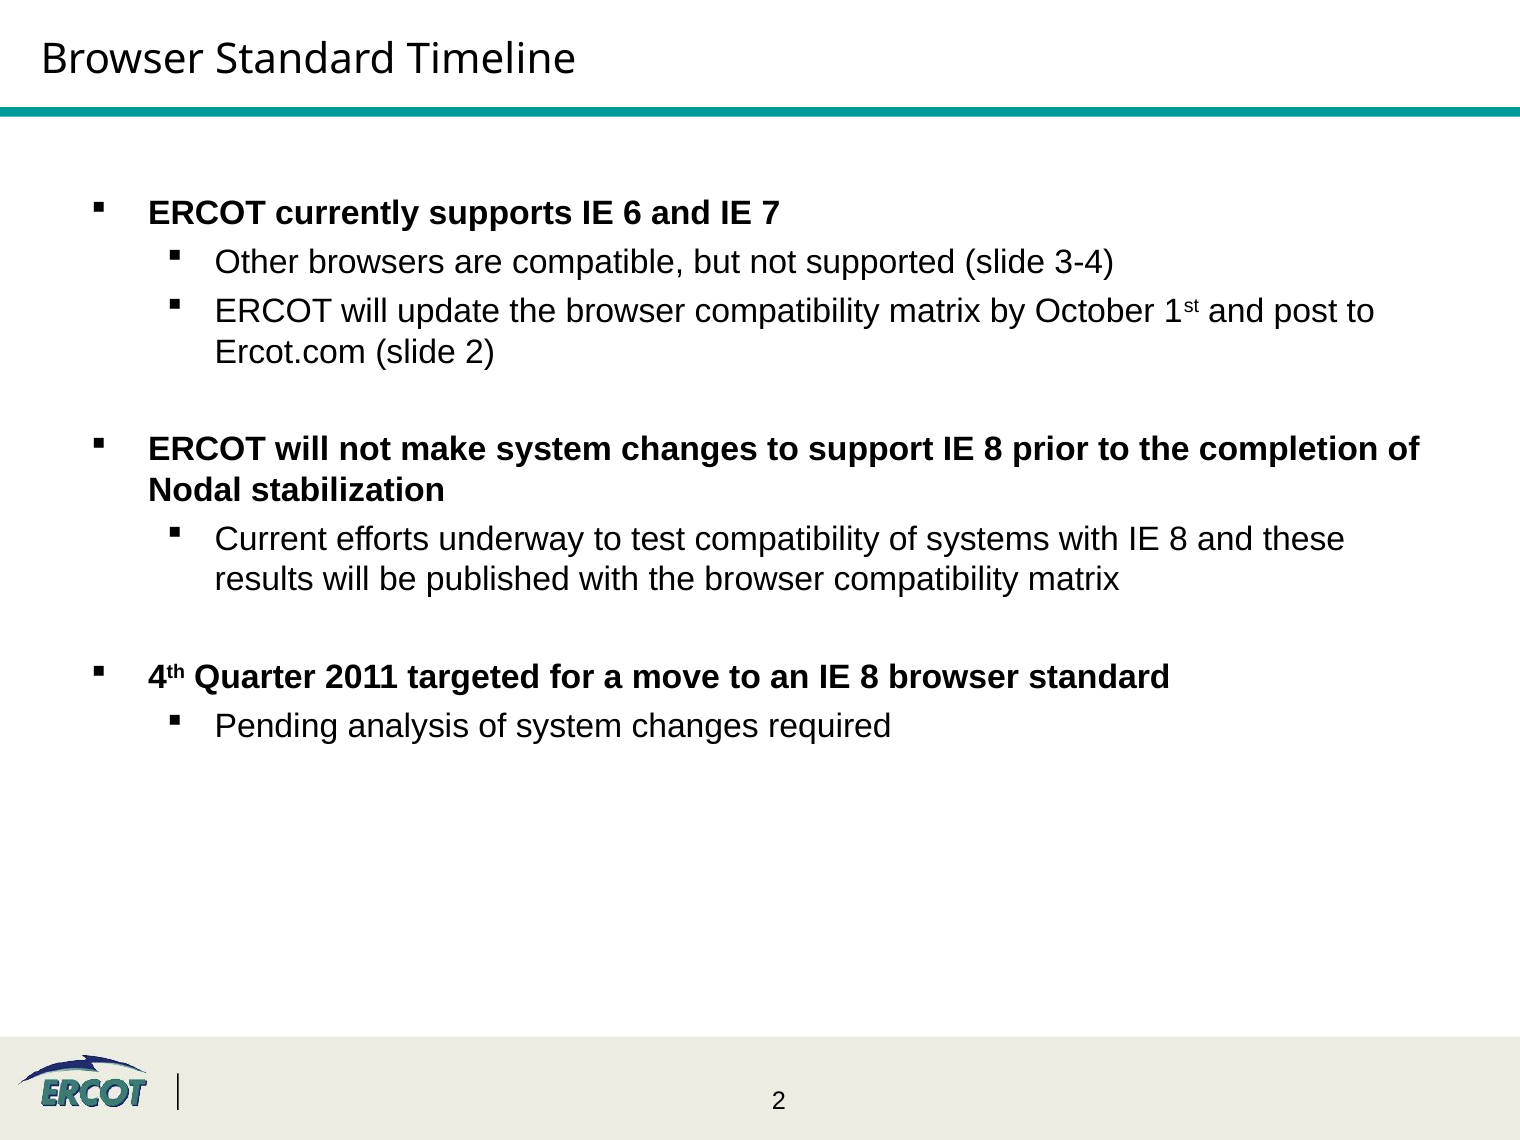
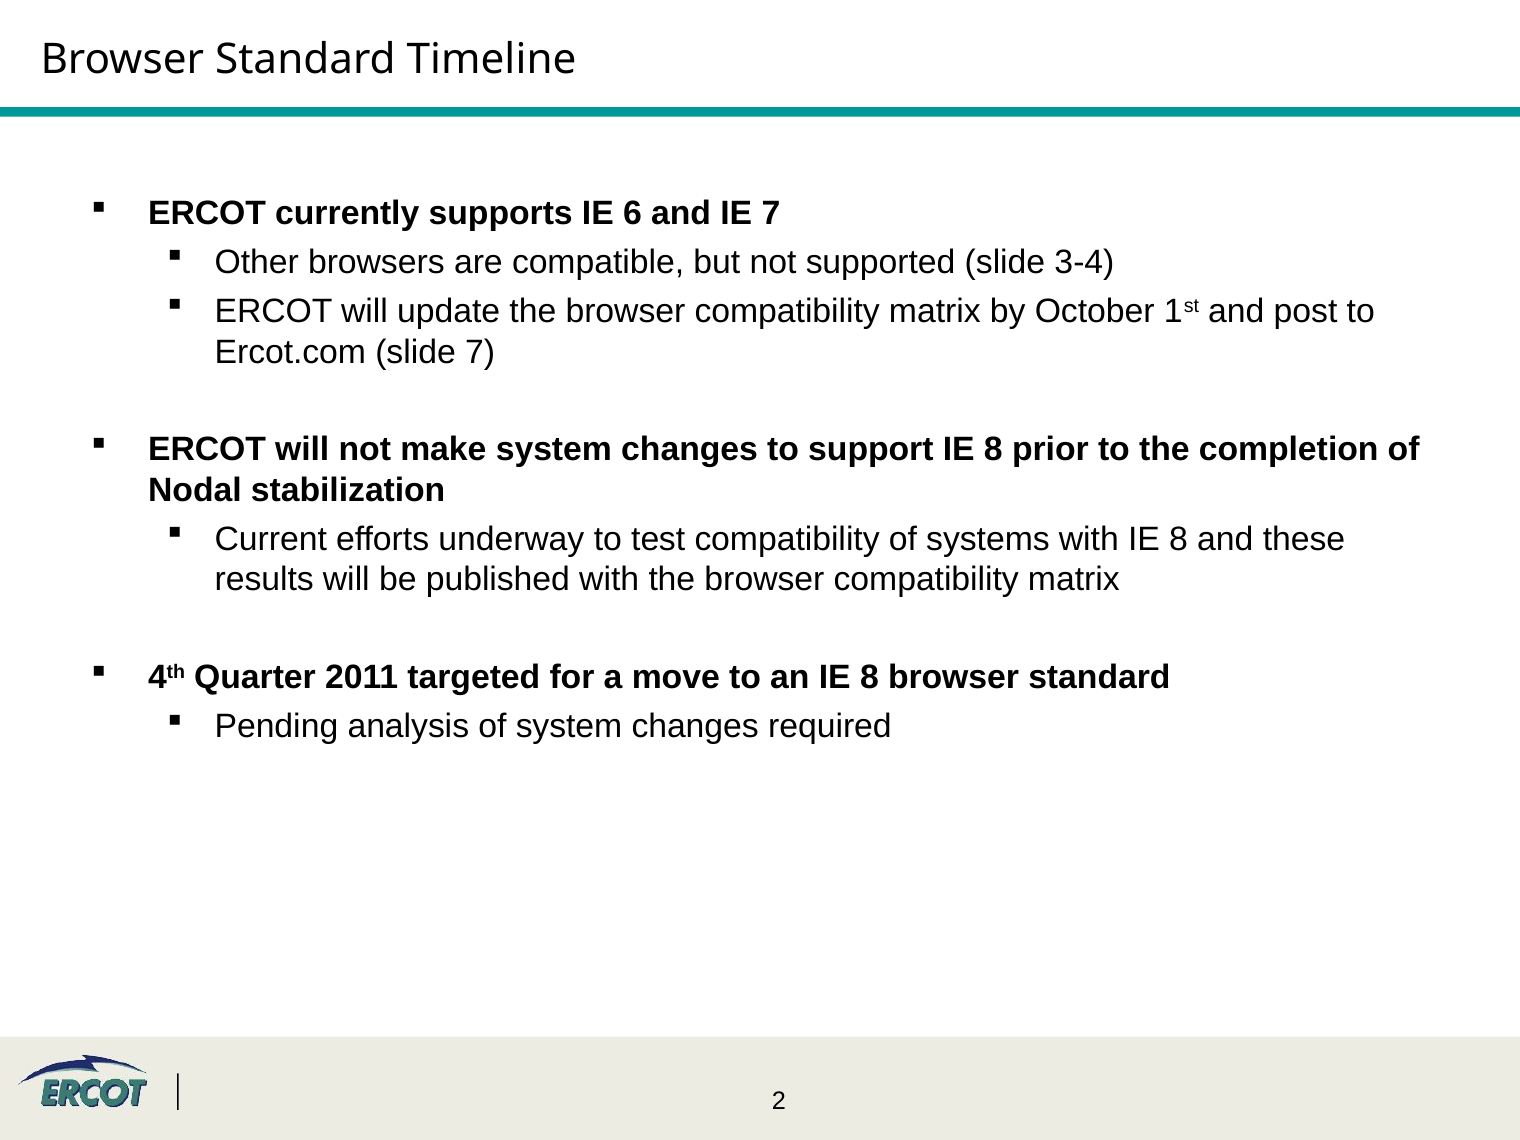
slide 2: 2 -> 7
